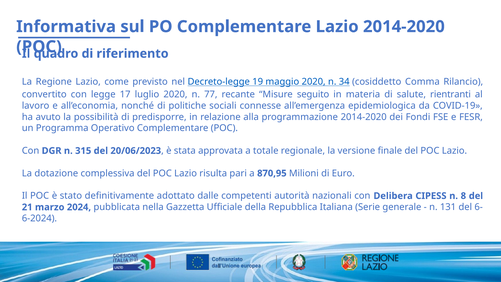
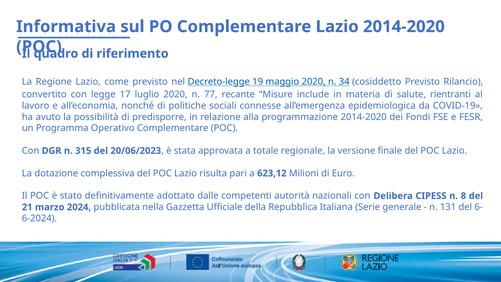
cosiddetto Comma: Comma -> Previsto
seguito: seguito -> include
870,95: 870,95 -> 623,12
